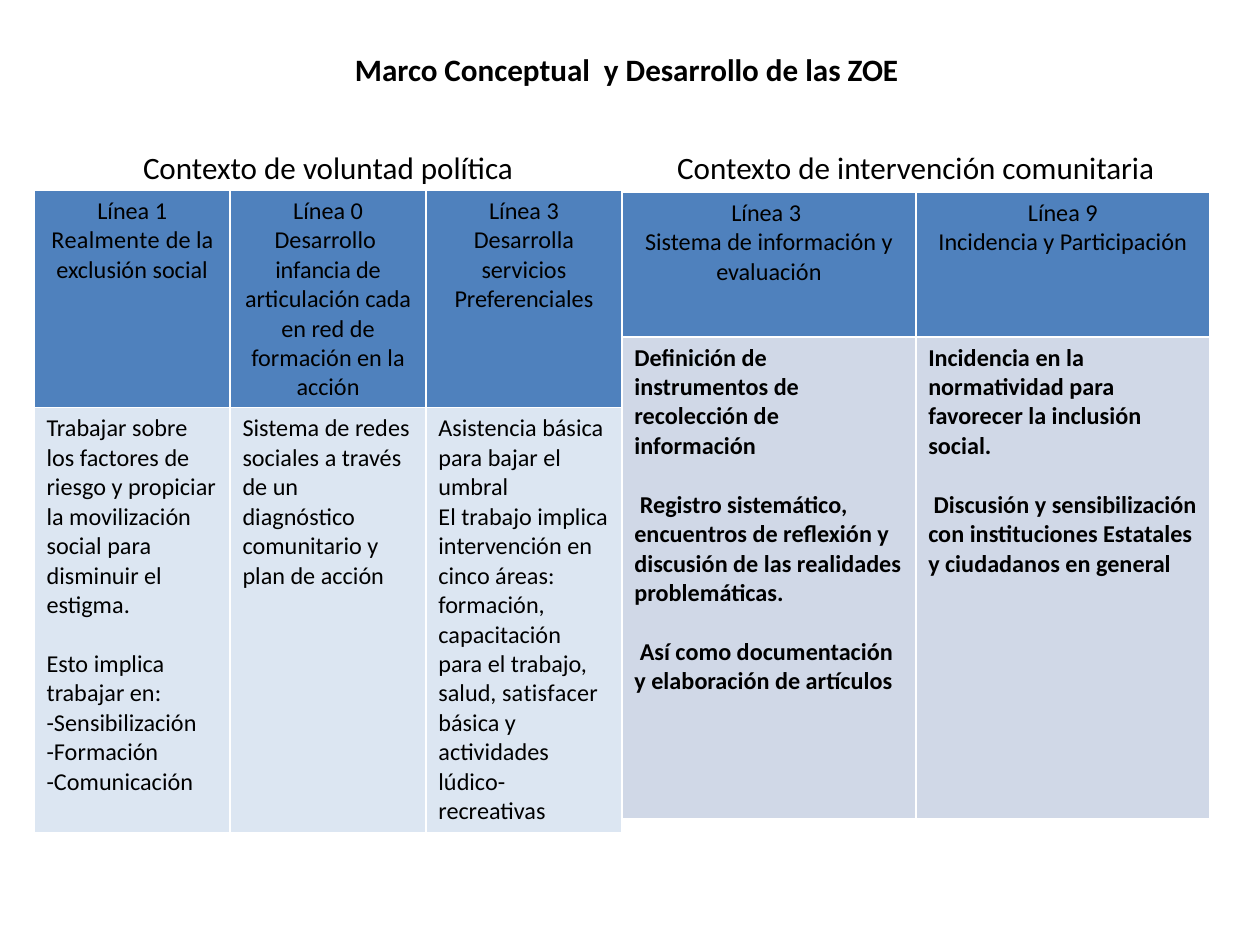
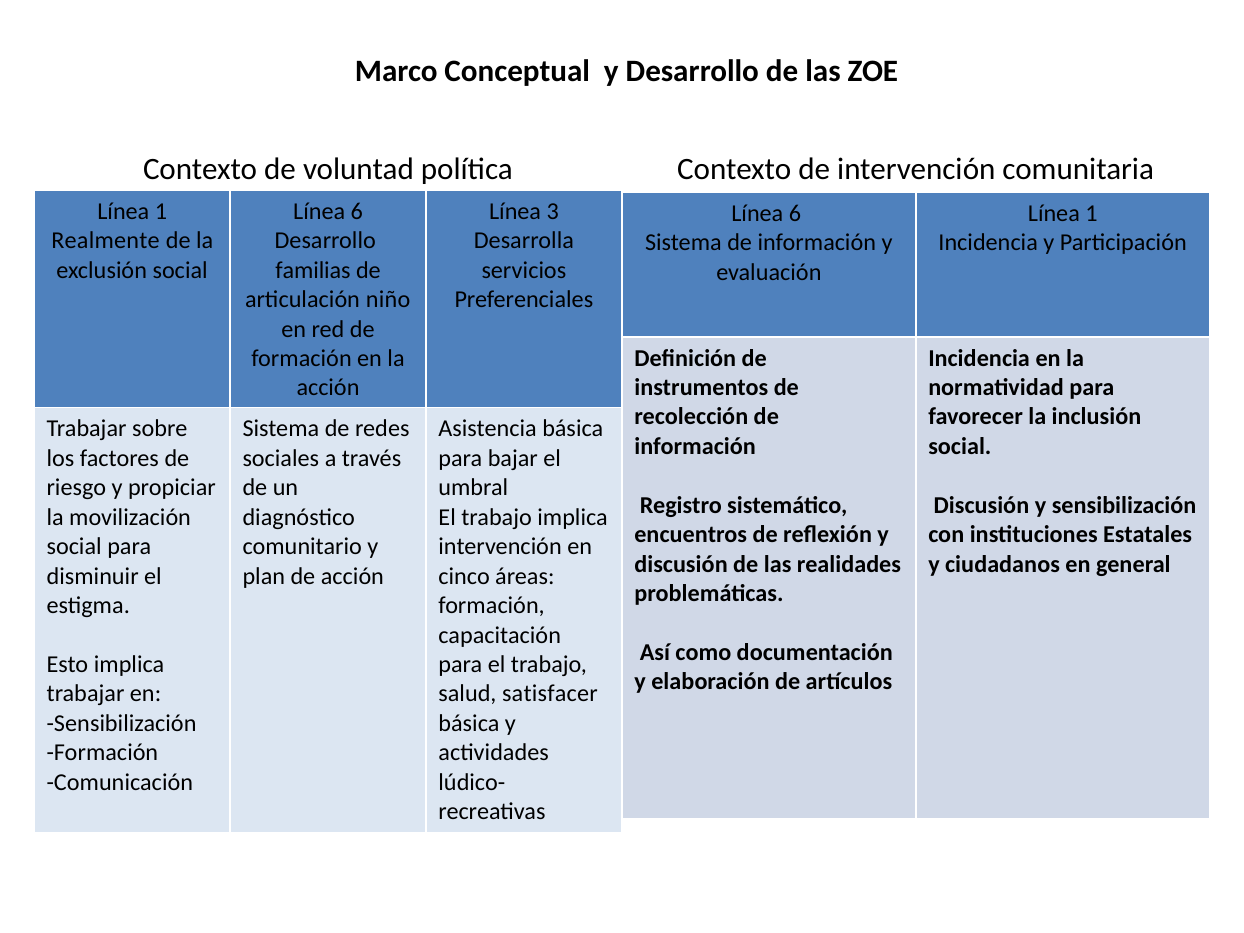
0 at (357, 211): 0 -> 6
3 at (795, 213): 3 -> 6
9 at (1092, 213): 9 -> 1
infancia: infancia -> familias
cada: cada -> niño
